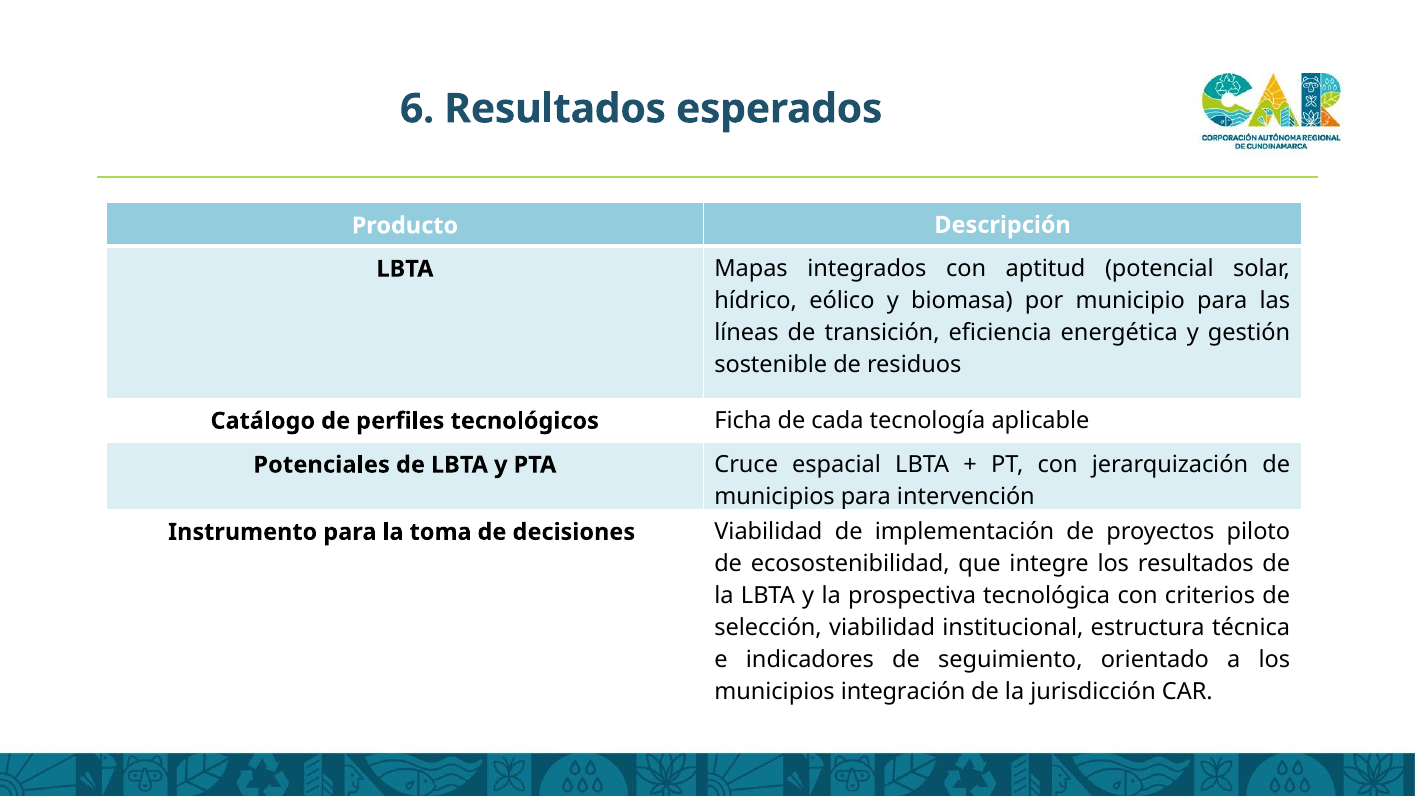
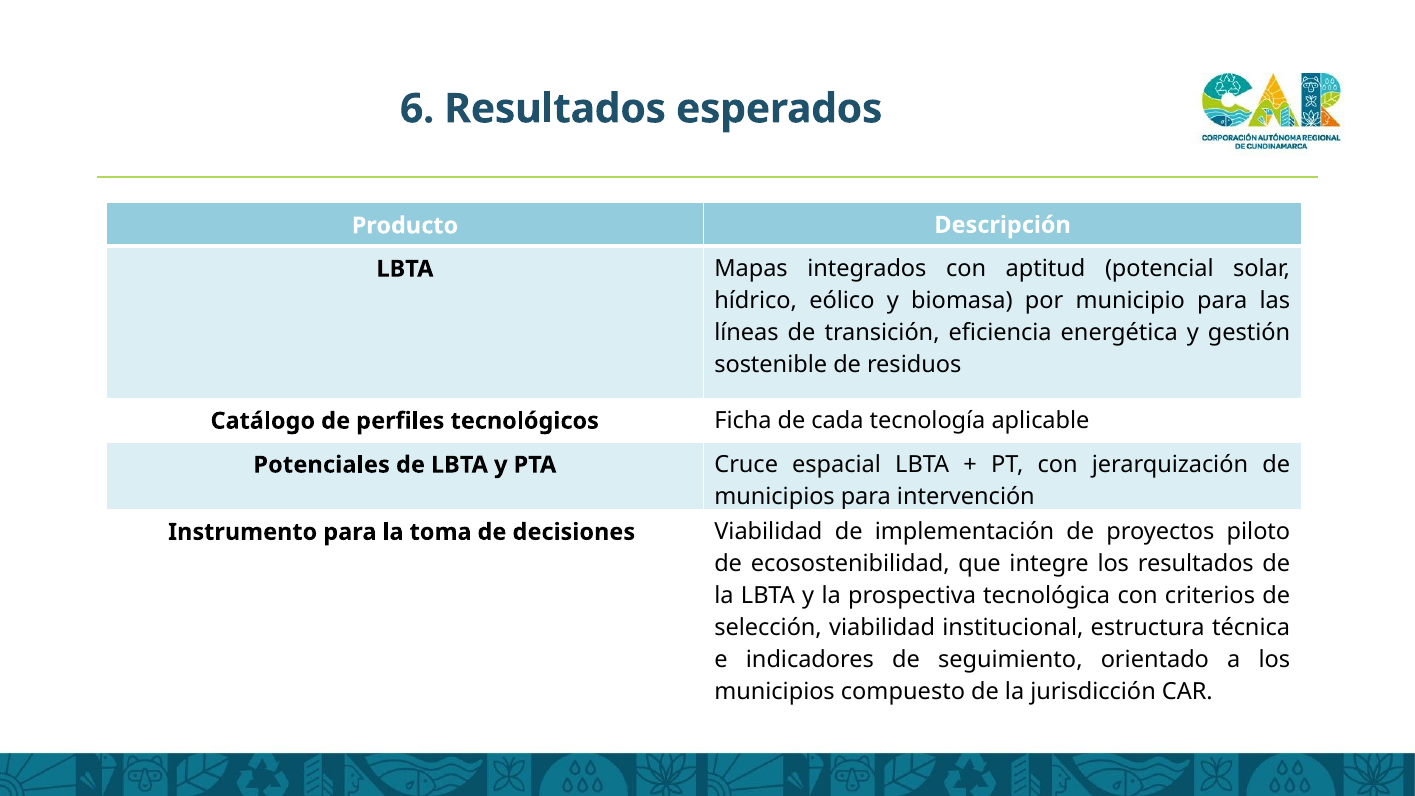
integración: integración -> compuesto
